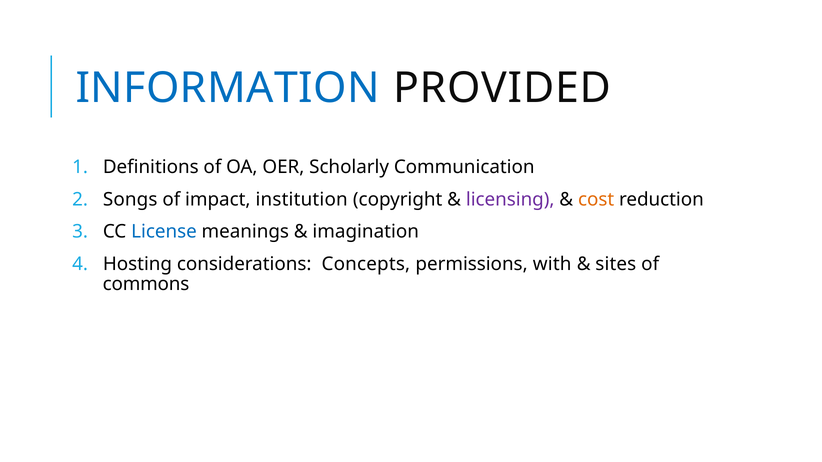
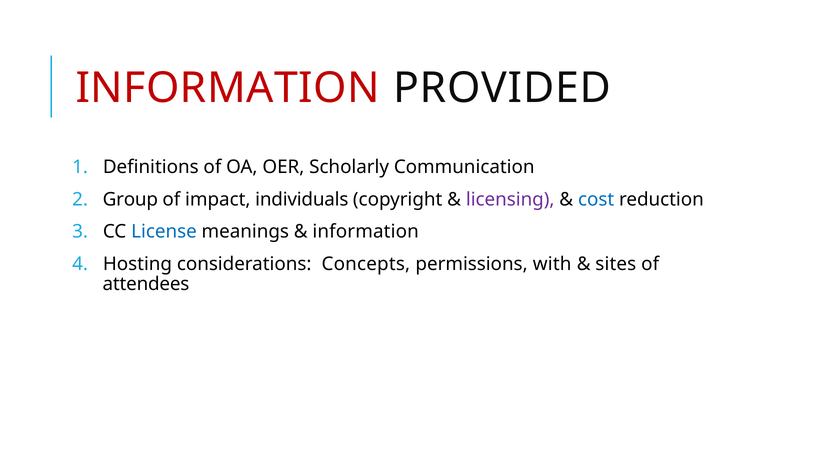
INFORMATION at (228, 88) colour: blue -> red
Songs: Songs -> Group
institution: institution -> individuals
cost colour: orange -> blue
imagination at (366, 232): imagination -> information
commons: commons -> attendees
